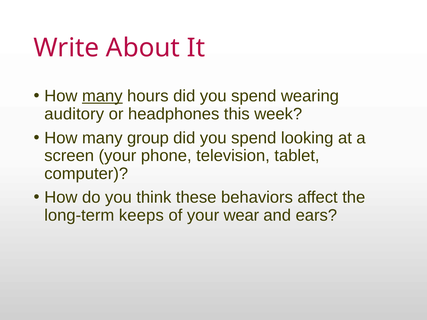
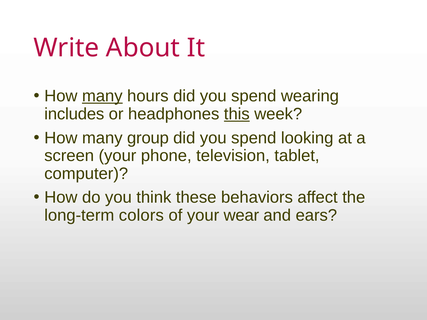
auditory: auditory -> includes
this underline: none -> present
keeps: keeps -> colors
